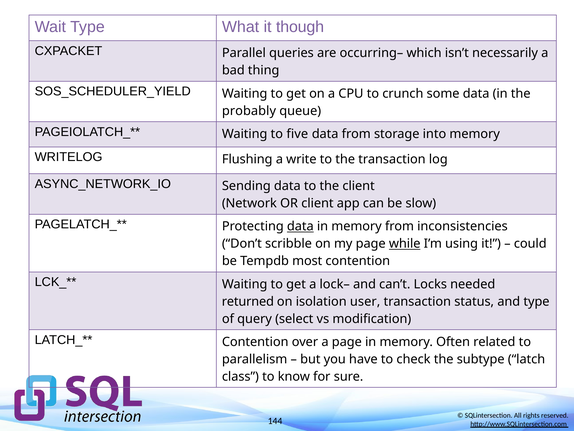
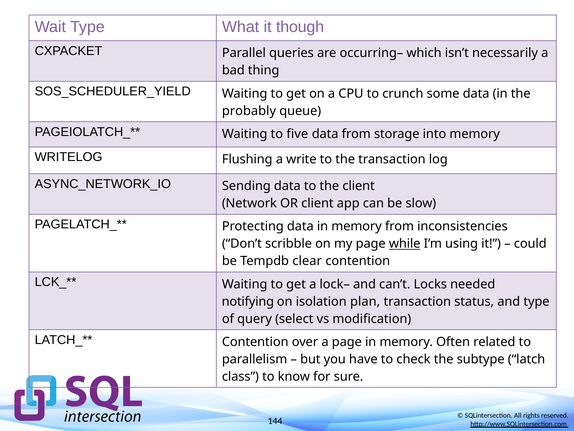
data at (300, 226) underline: present -> none
most: most -> clear
returned: returned -> notifying
user: user -> plan
